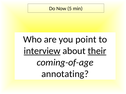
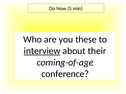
point: point -> these
their underline: present -> none
annotating: annotating -> conference
